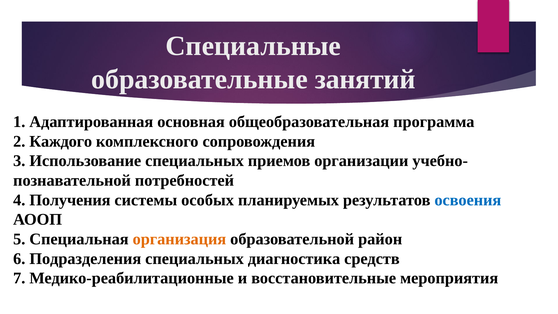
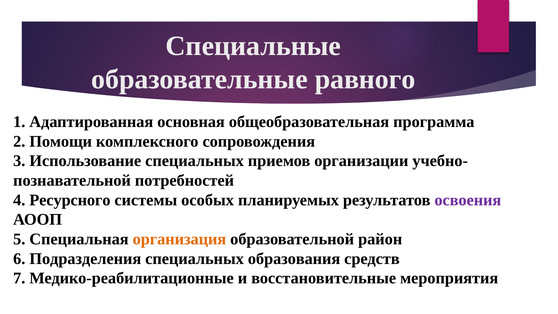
занятий: занятий -> равного
Каждого: Каждого -> Помощи
Получения: Получения -> Ресурсного
освоения colour: blue -> purple
диагностика: диагностика -> образования
